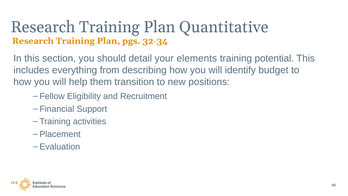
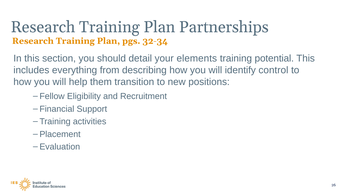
Quantitative: Quantitative -> Partnerships
budget: budget -> control
